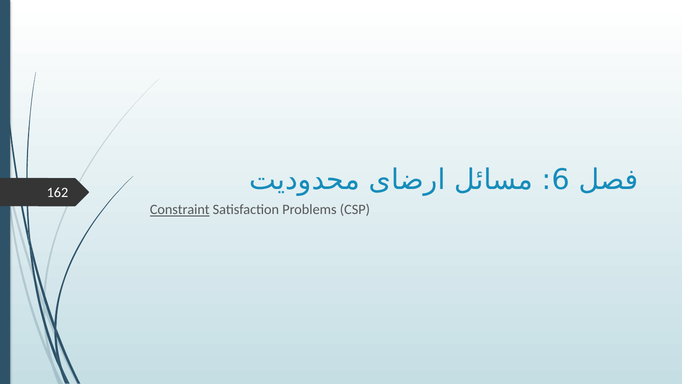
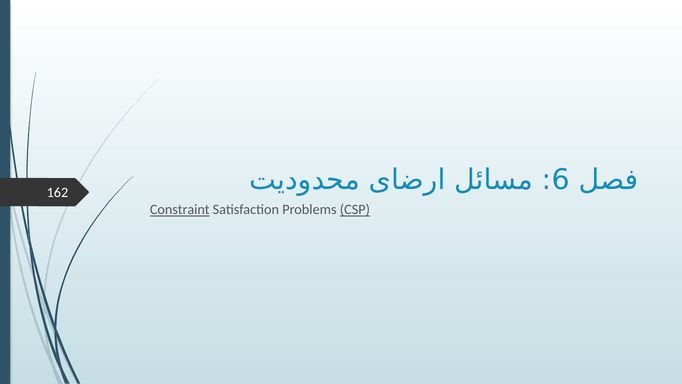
CSP underline: none -> present
